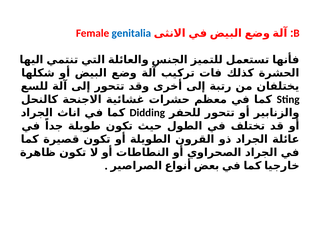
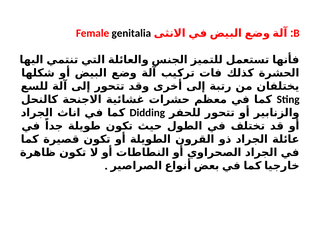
genitalia colour: blue -> black
